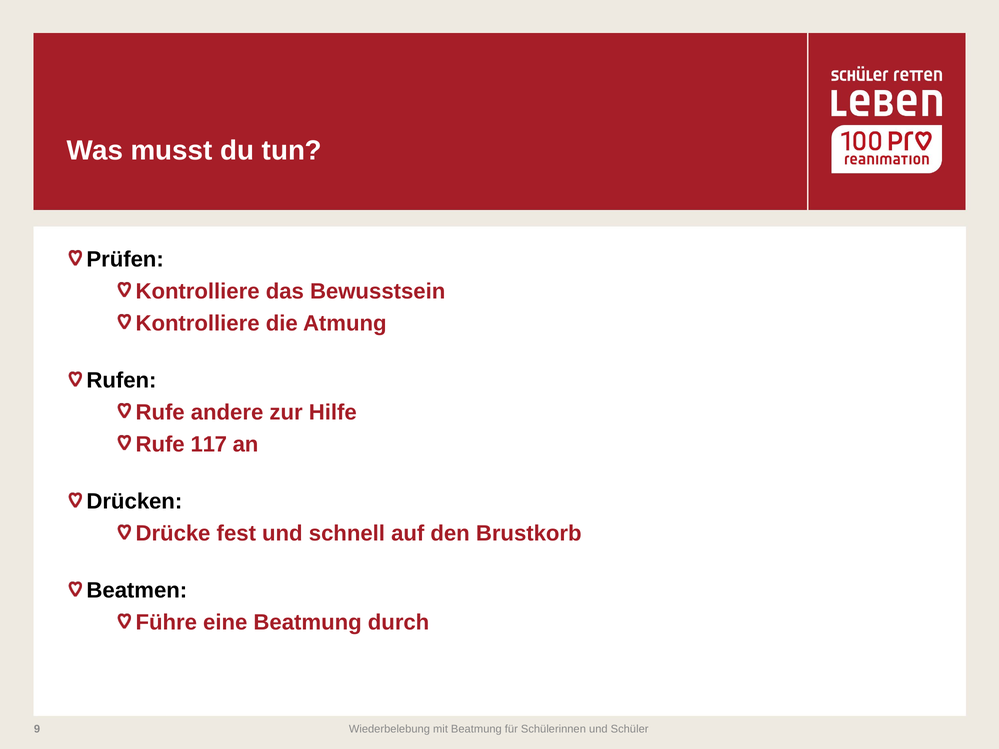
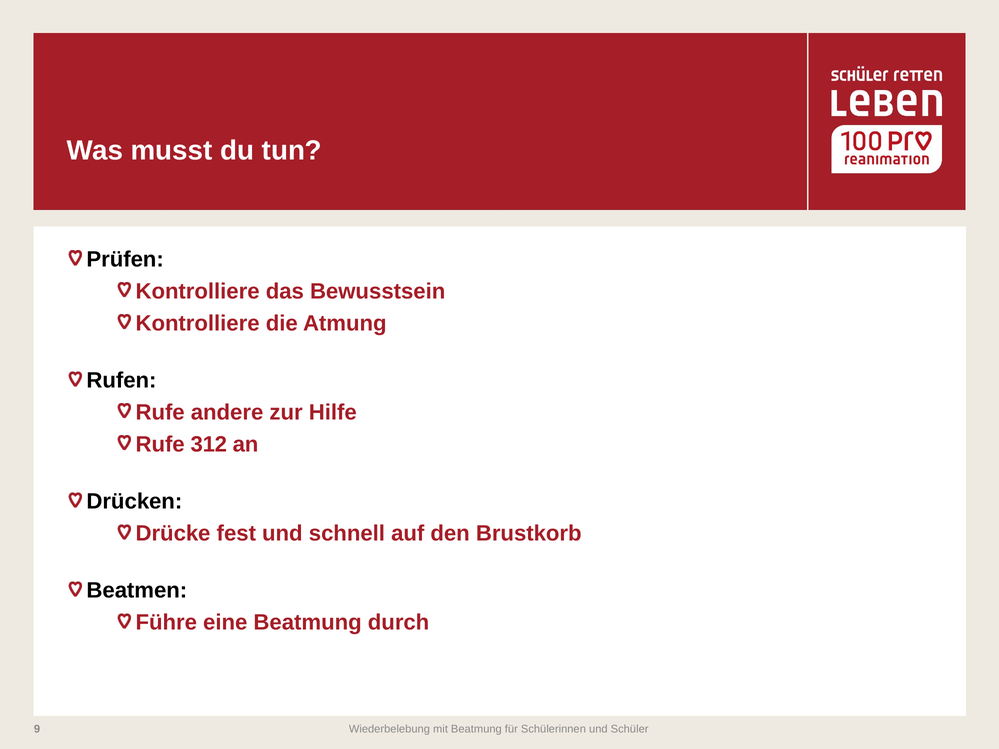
117: 117 -> 312
